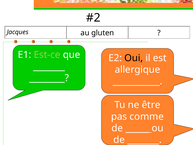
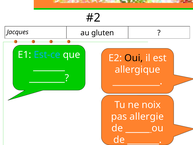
Est-ce colour: light green -> light blue
être: être -> noix
comme: comme -> allergie
